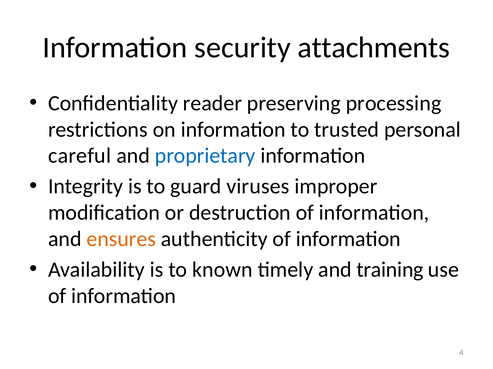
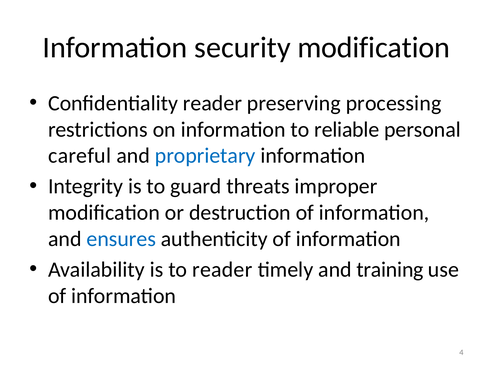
security attachments: attachments -> modification
trusted: trusted -> reliable
viruses: viruses -> threats
ensures colour: orange -> blue
to known: known -> reader
